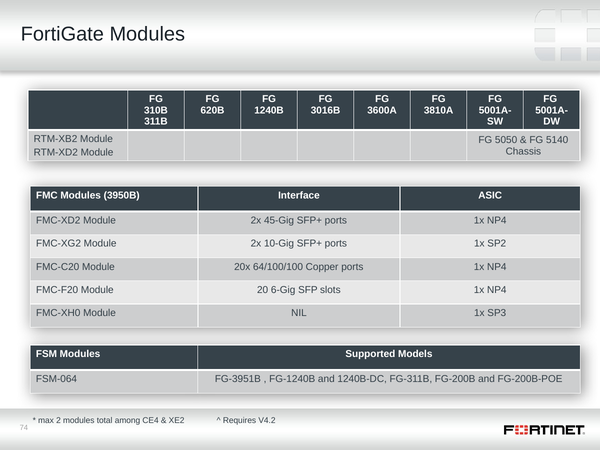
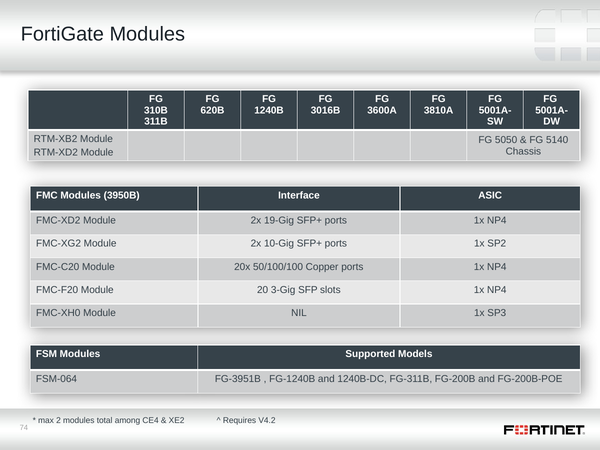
45-Gig: 45-Gig -> 19-Gig
64/100/100: 64/100/100 -> 50/100/100
6-Gig: 6-Gig -> 3-Gig
